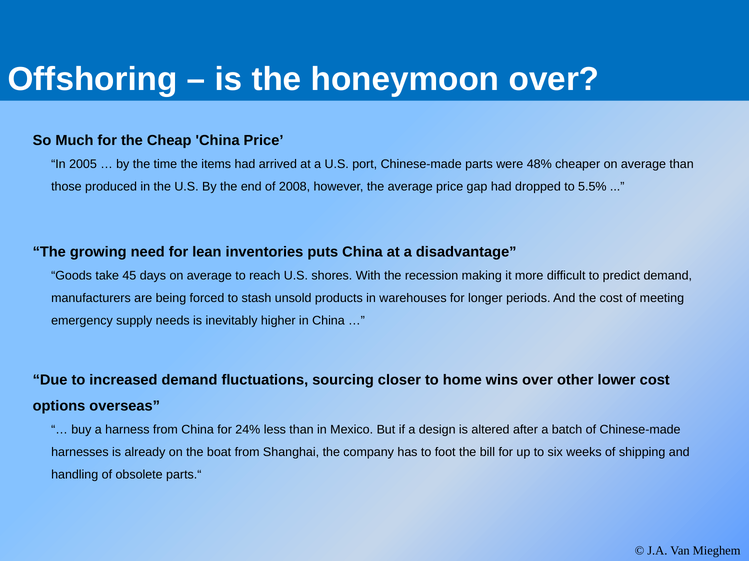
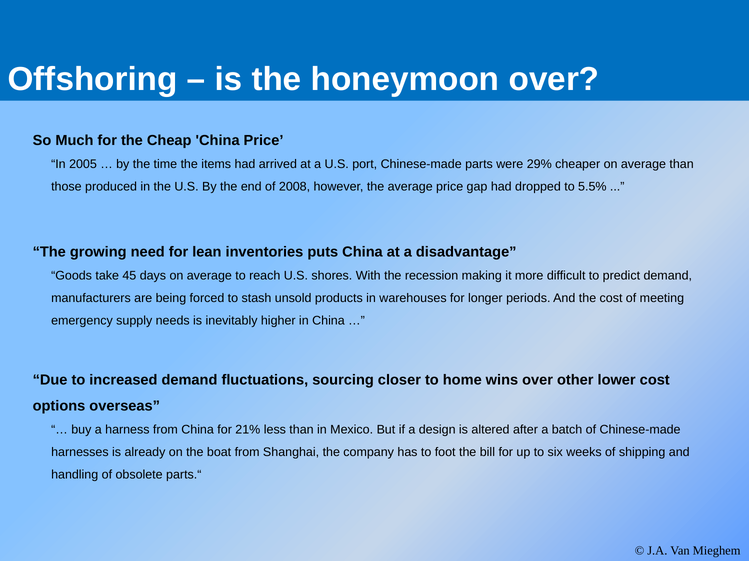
48%: 48% -> 29%
24%: 24% -> 21%
